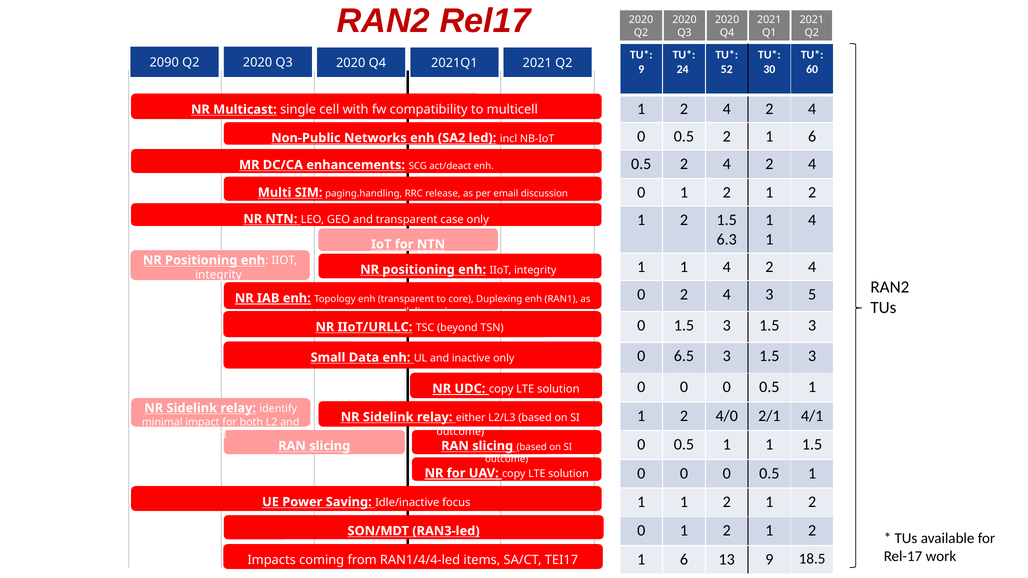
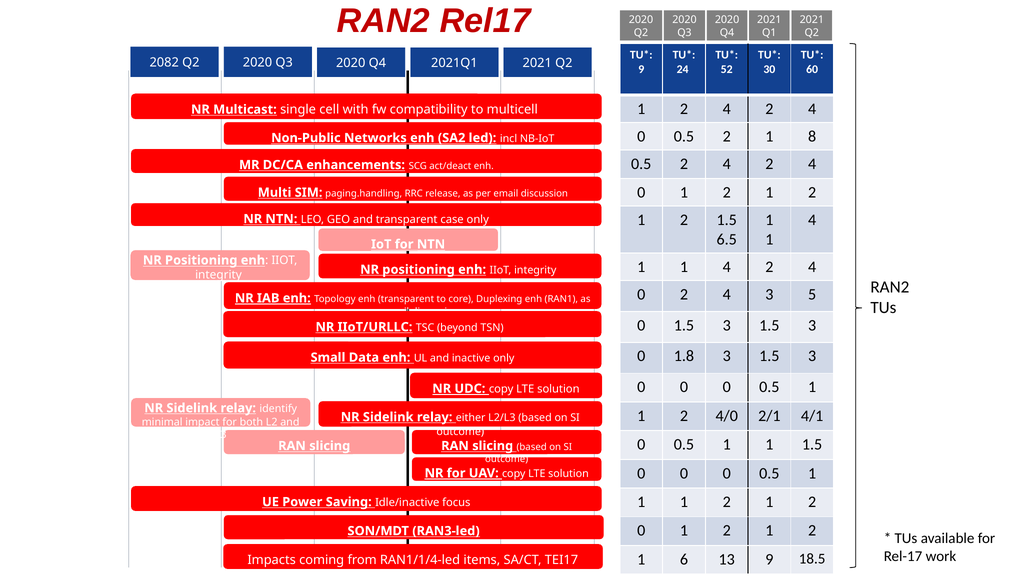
2090: 2090 -> 2082
0.5 2 1 6: 6 -> 8
6.3: 6.3 -> 6.5
6.5: 6.5 -> 1.8
RAN1/4/4-led: RAN1/4/4-led -> RAN1/1/4-led
